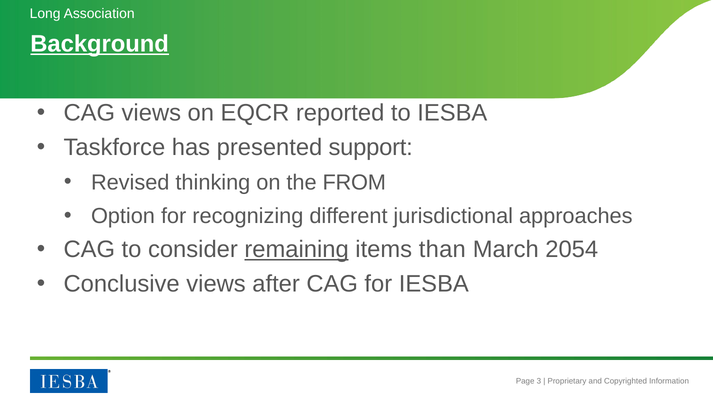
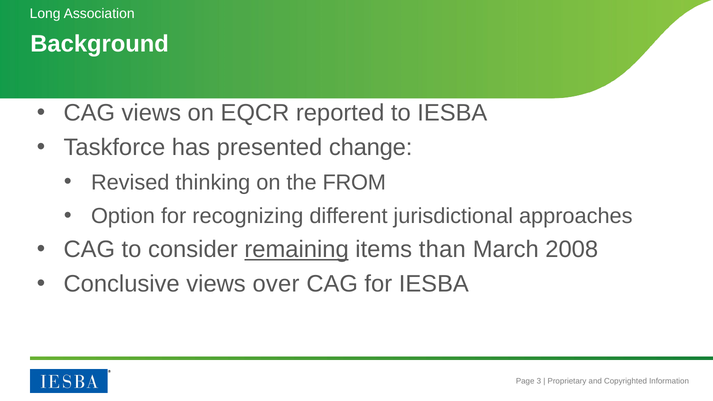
Background underline: present -> none
support: support -> change
2054: 2054 -> 2008
after: after -> over
